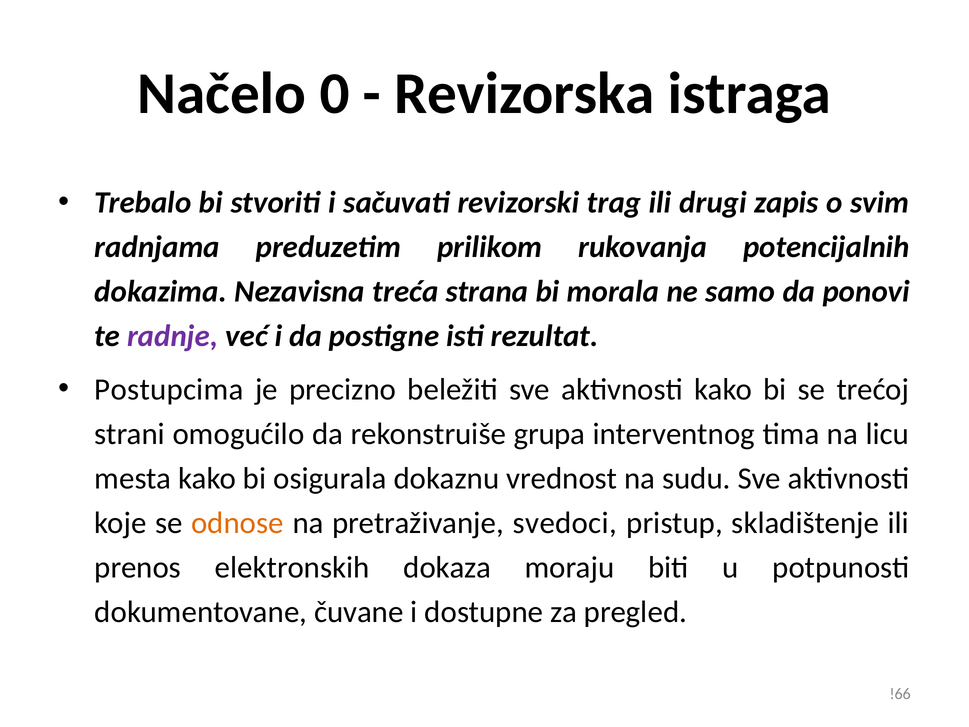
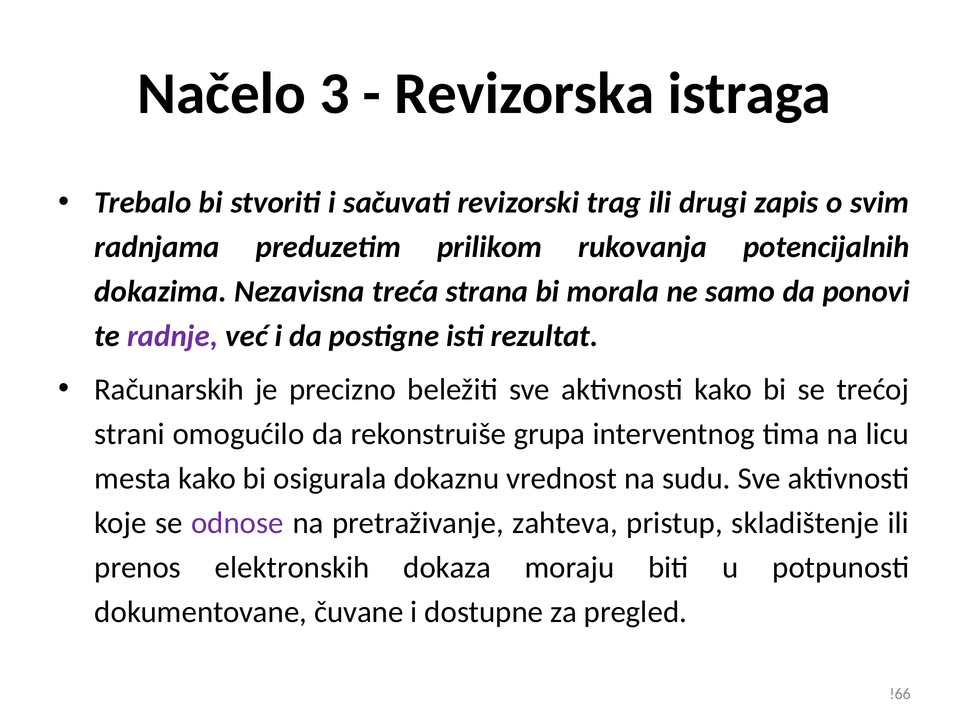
0: 0 -> 3
Postupcima: Postupcima -> Računarskih
odnose colour: orange -> purple
svedoci: svedoci -> zahteva
